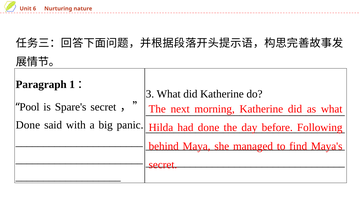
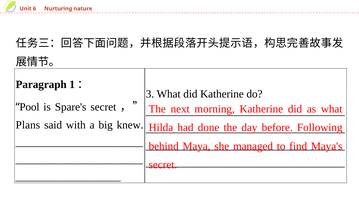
Done at (28, 125): Done -> Plans
panic: panic -> knew
